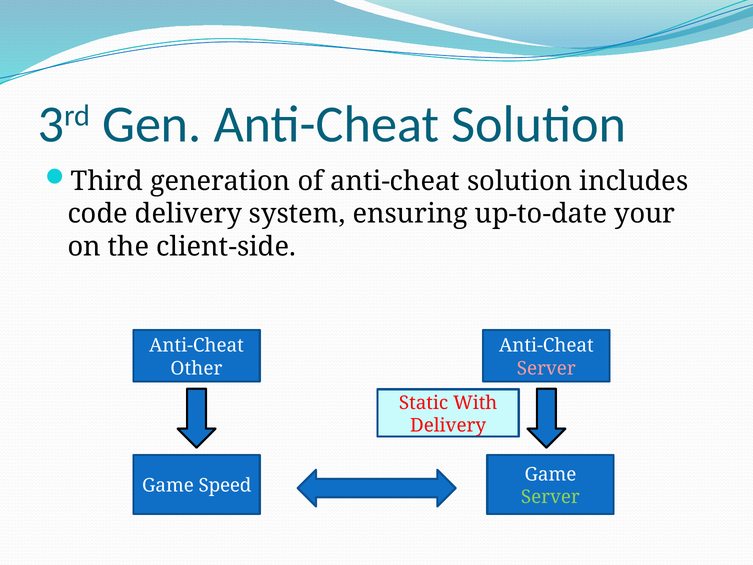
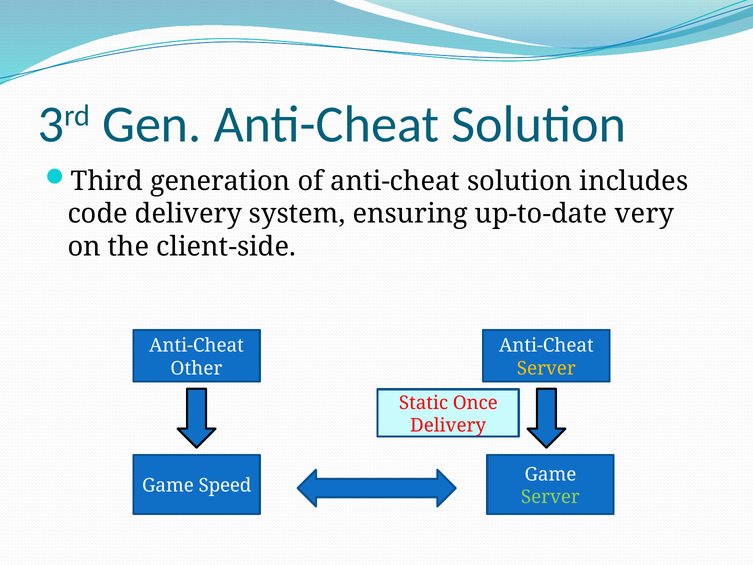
your: your -> very
Server at (546, 368) colour: pink -> yellow
With: With -> Once
